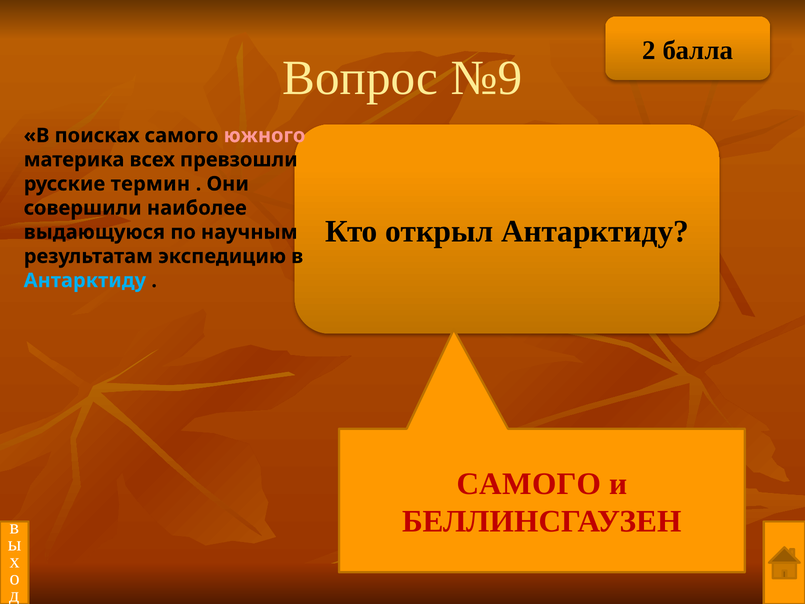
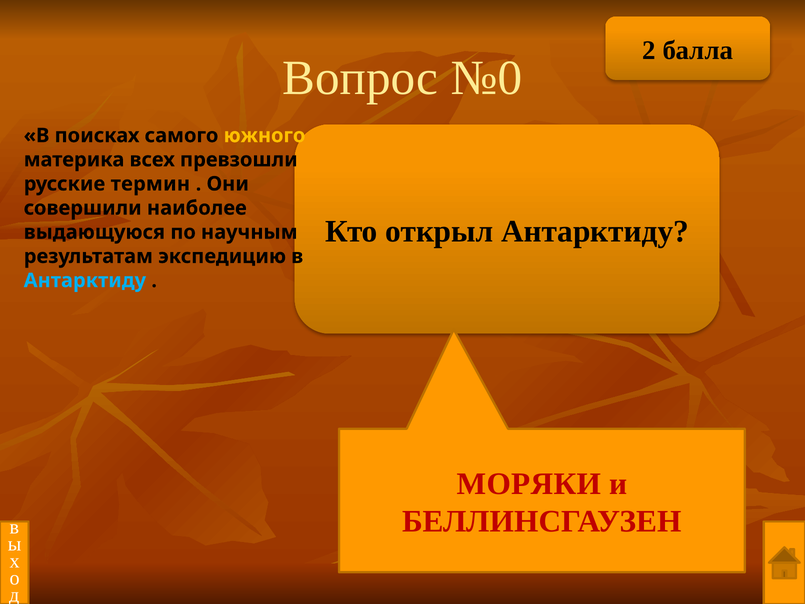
№9: №9 -> №0
южного colour: pink -> yellow
САМОГО at (529, 484): САМОГО -> МОРЯКИ
